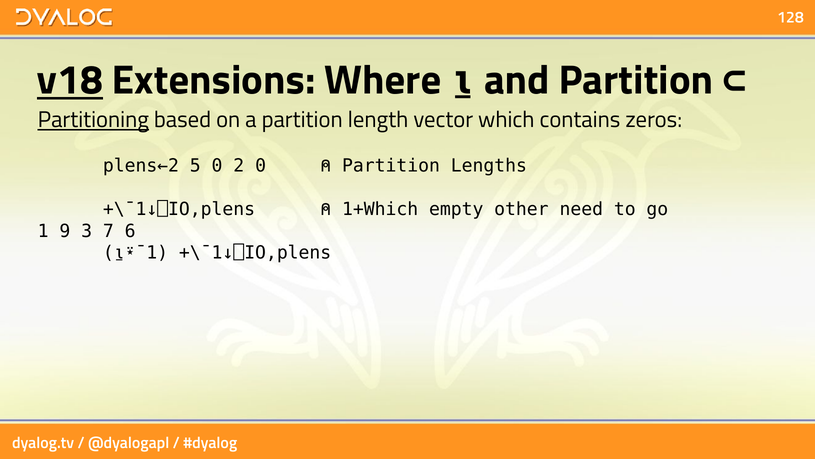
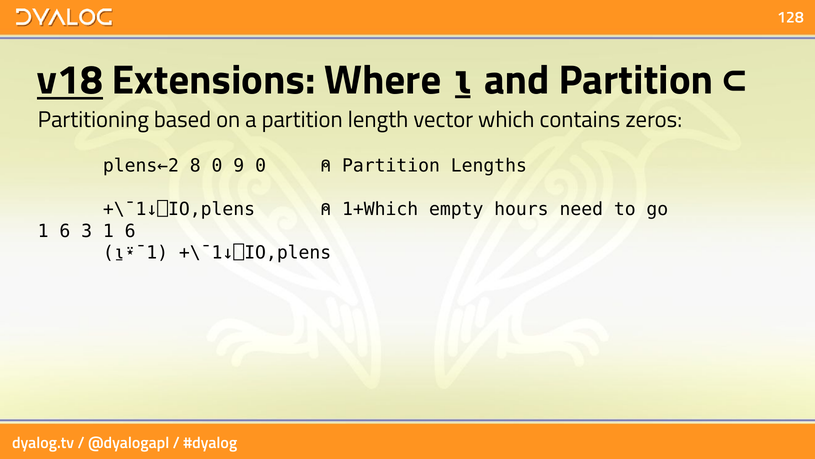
Partitioning underline: present -> none
5: 5 -> 8
2: 2 -> 9
other: other -> hours
9 at (65, 231): 9 -> 6
3 7: 7 -> 1
